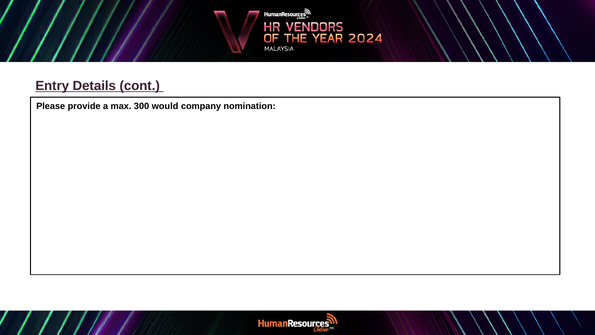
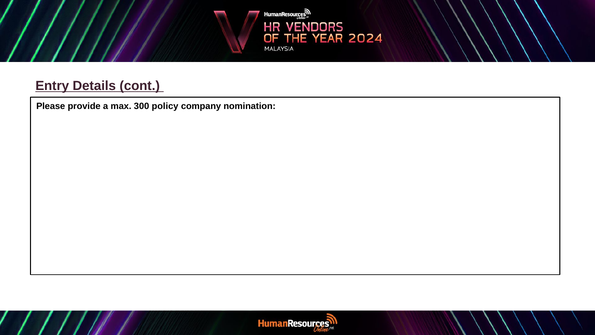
would: would -> policy
